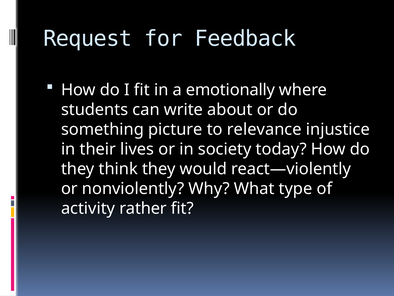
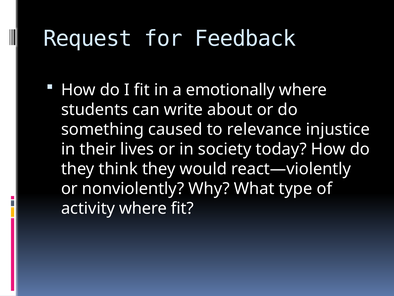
picture: picture -> caused
activity rather: rather -> where
